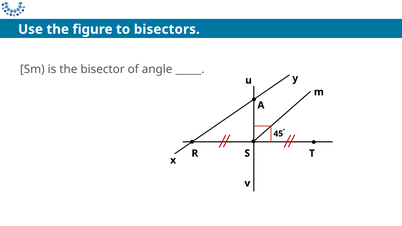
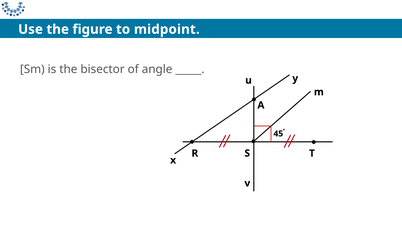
bisectors: bisectors -> midpoint
